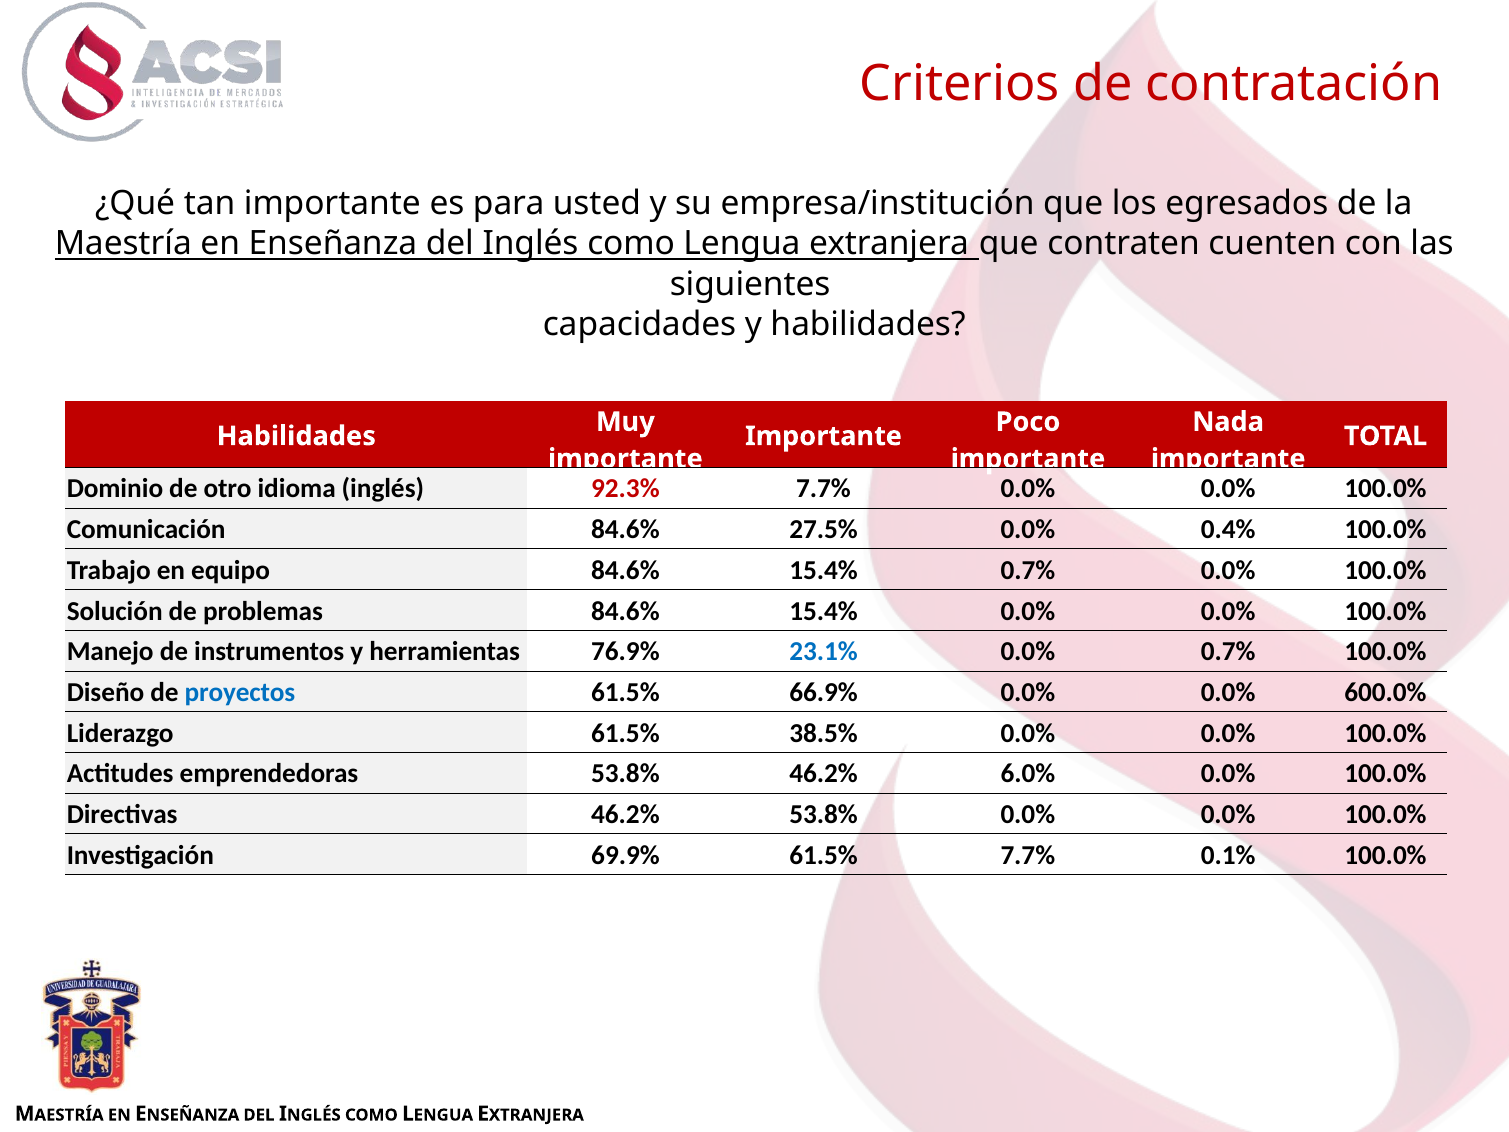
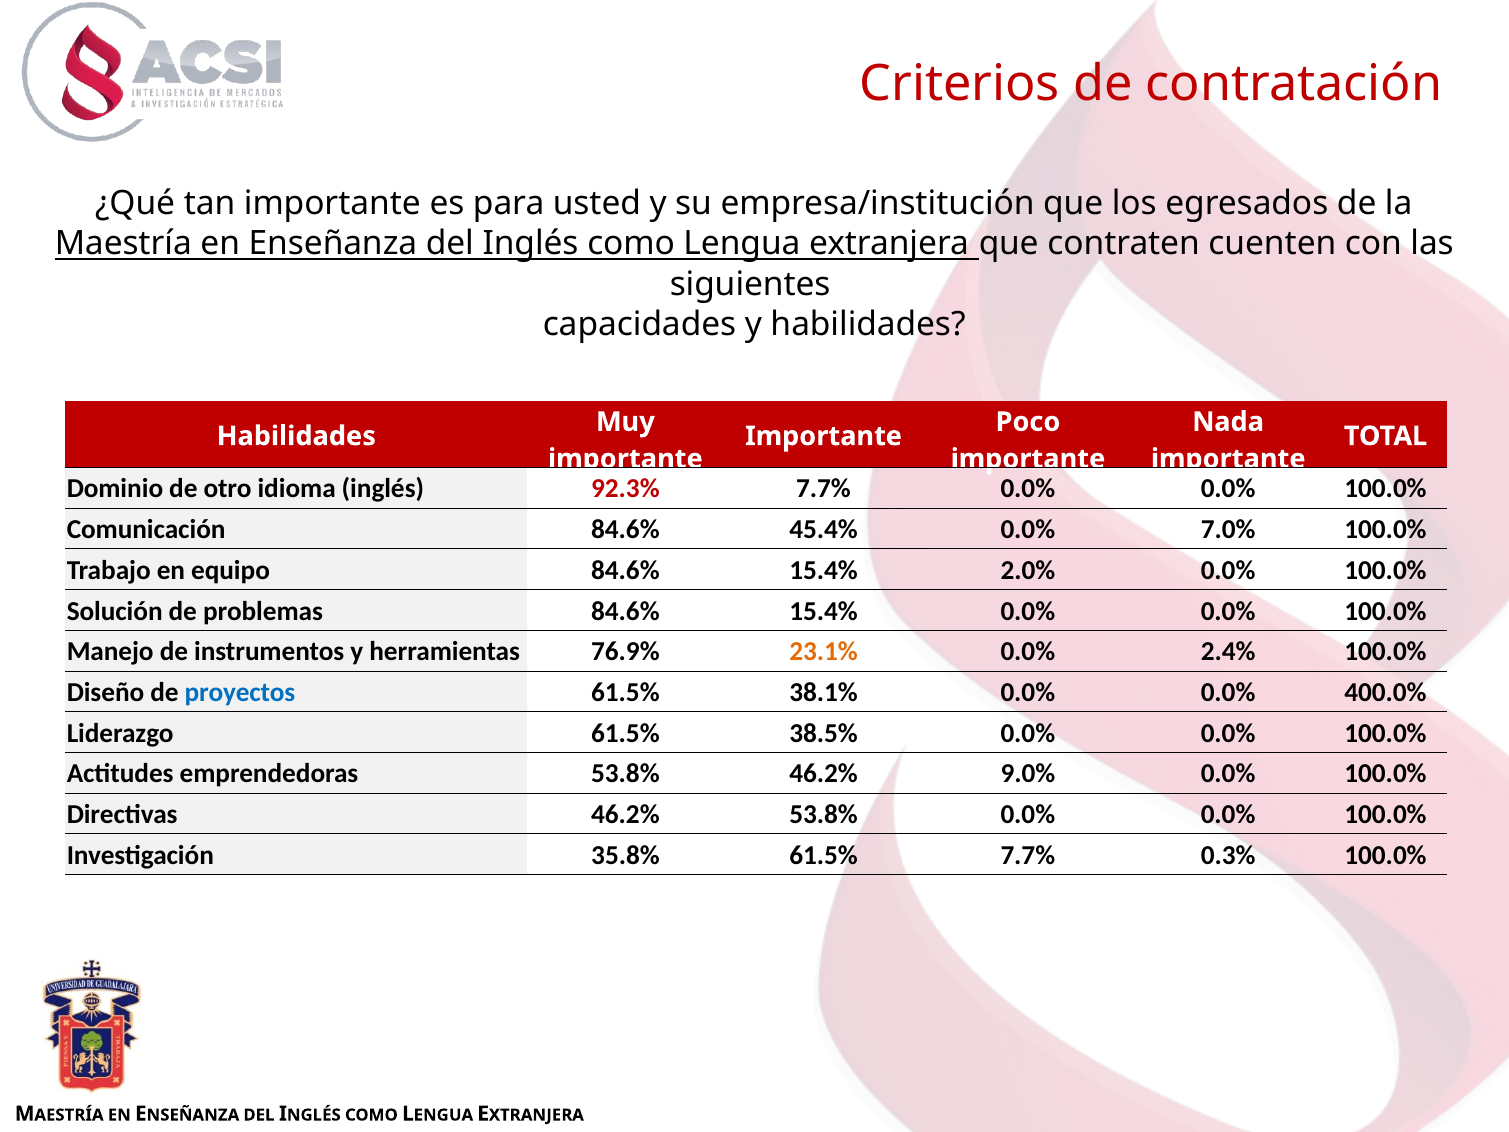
27.5%: 27.5% -> 45.4%
0.4%: 0.4% -> 7.0%
15.4% 0.7%: 0.7% -> 2.0%
23.1% colour: blue -> orange
0.0% 0.7%: 0.7% -> 2.4%
66.9%: 66.9% -> 38.1%
600.0%: 600.0% -> 400.0%
6.0%: 6.0% -> 9.0%
69.9%: 69.9% -> 35.8%
0.1%: 0.1% -> 0.3%
